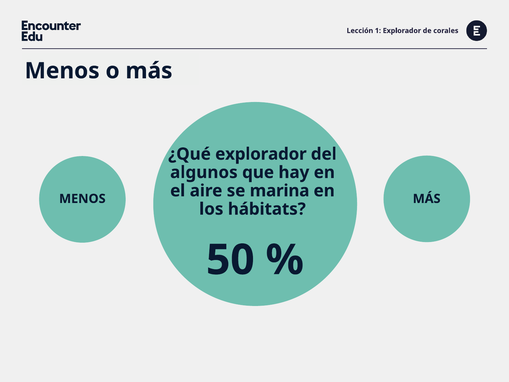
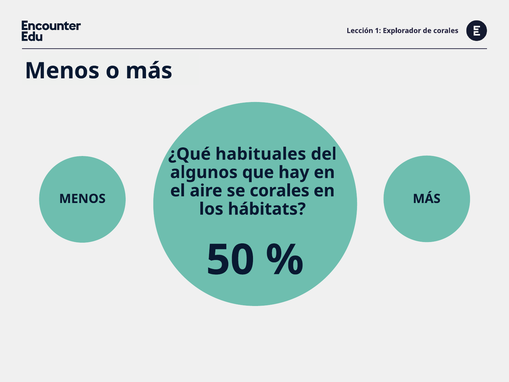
¿Qué explorador: explorador -> habituales
se marina: marina -> corales
